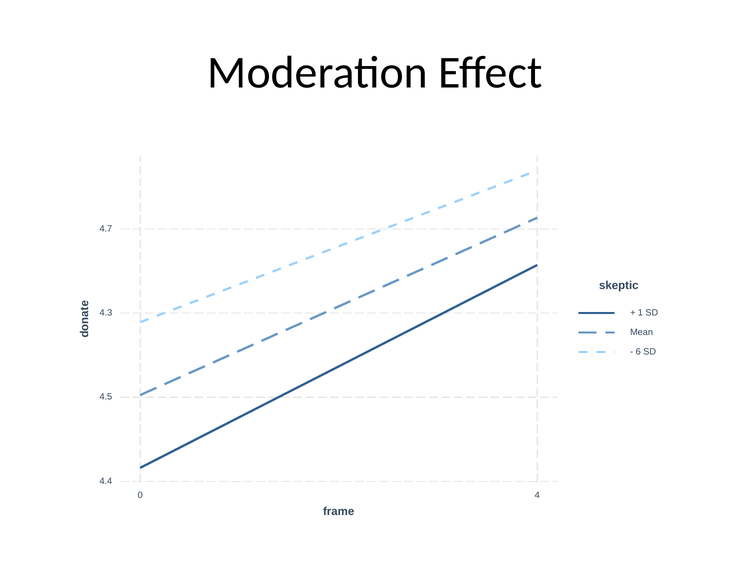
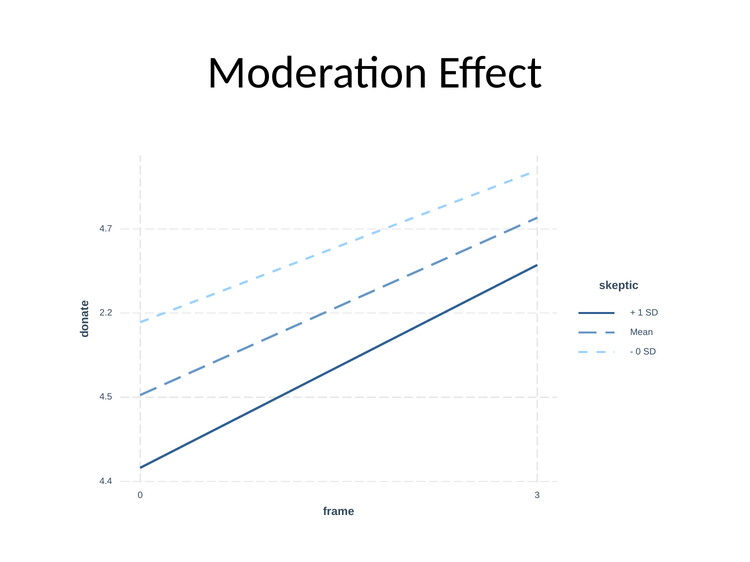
4.3: 4.3 -> 2.2
6 at (638, 352): 6 -> 0
4: 4 -> 3
